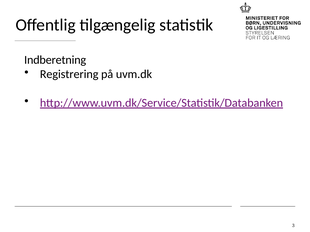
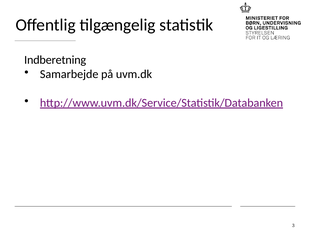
Registrering: Registrering -> Samarbejde
